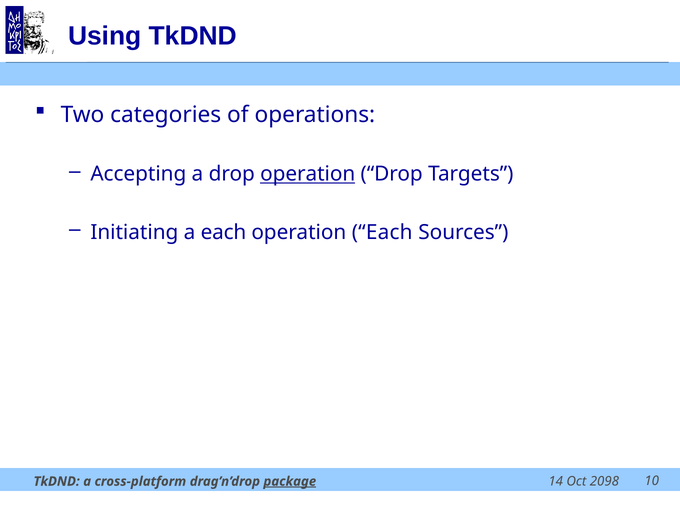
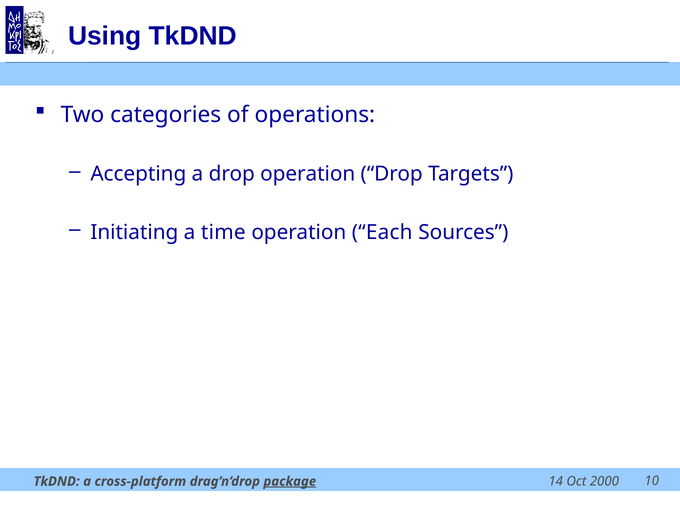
operation at (308, 174) underline: present -> none
a each: each -> time
2098: 2098 -> 2000
